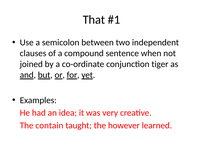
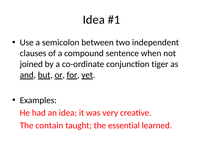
That at (94, 20): That -> Idea
however: however -> essential
